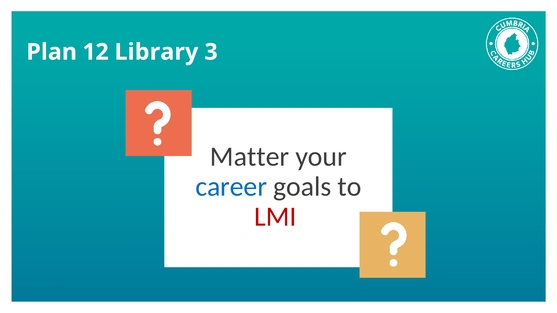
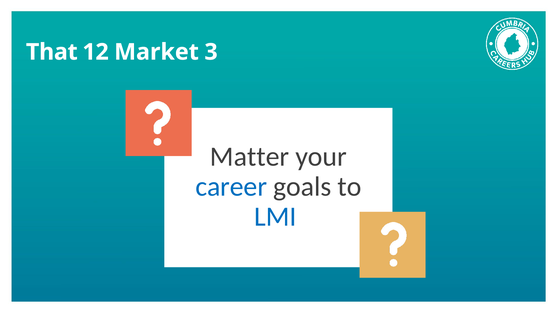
Plan: Plan -> That
Library: Library -> Market
LMI colour: red -> blue
